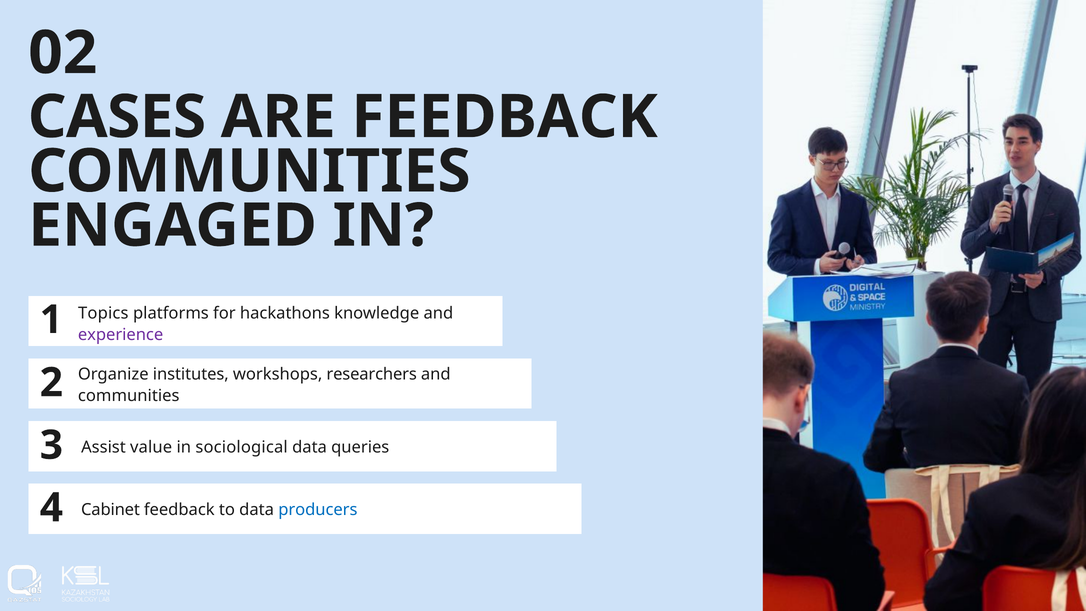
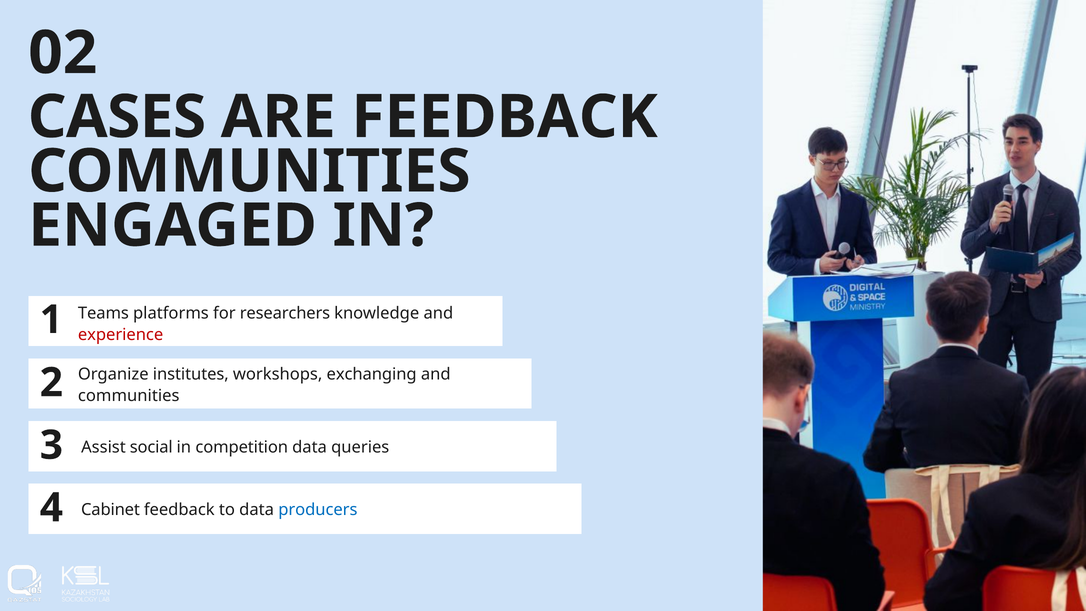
Topics: Topics -> Teams
hackathons: hackathons -> researchers
experience colour: purple -> red
researchers: researchers -> exchanging
value: value -> social
sociological: sociological -> competition
